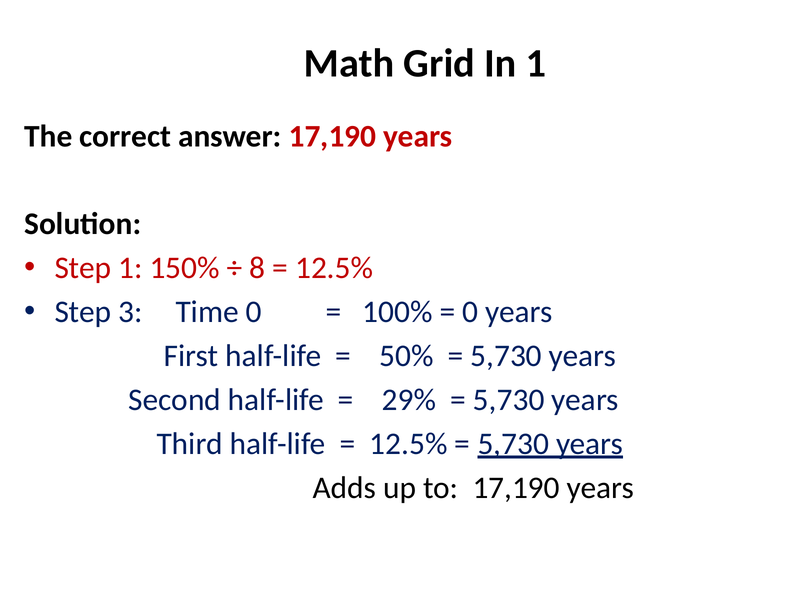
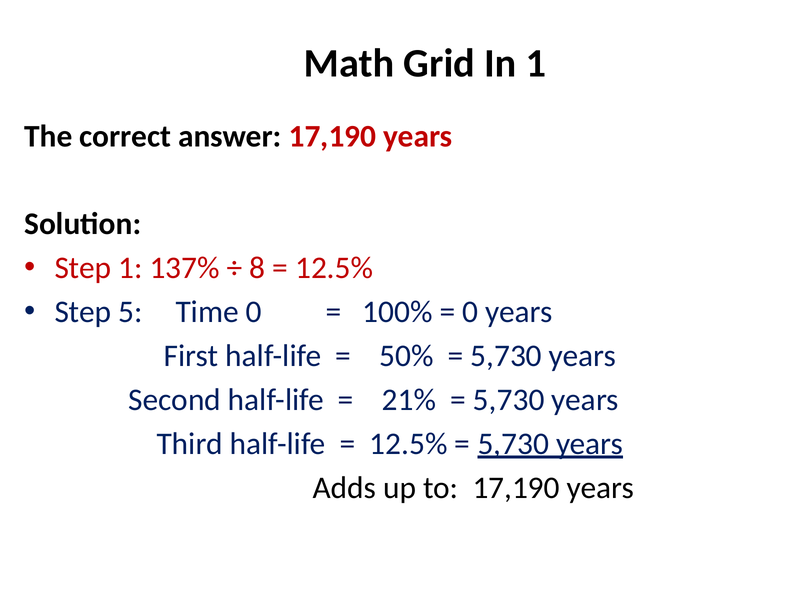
150%: 150% -> 137%
3: 3 -> 5
29%: 29% -> 21%
